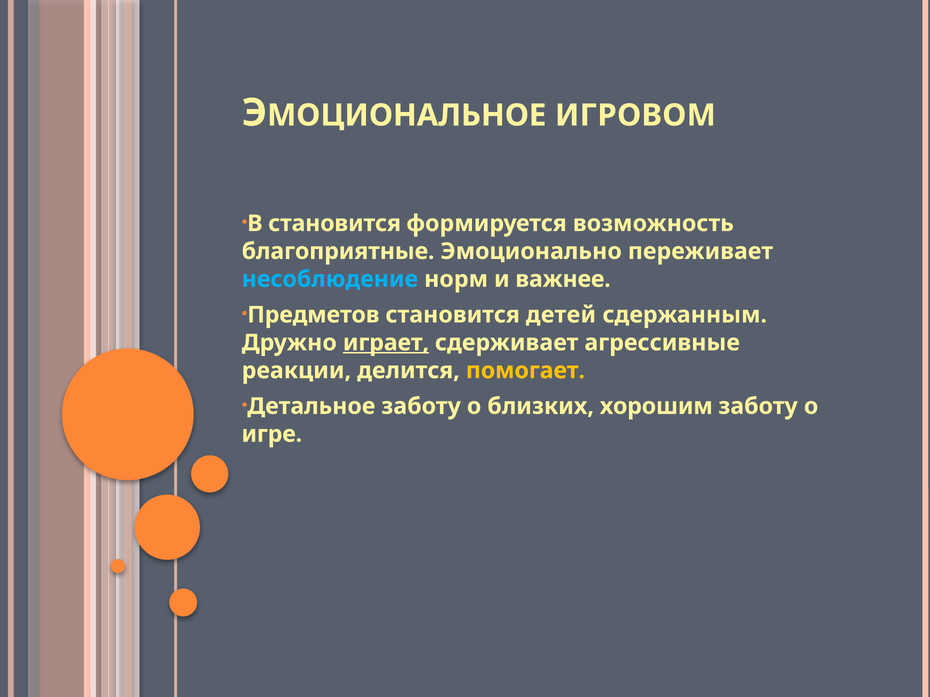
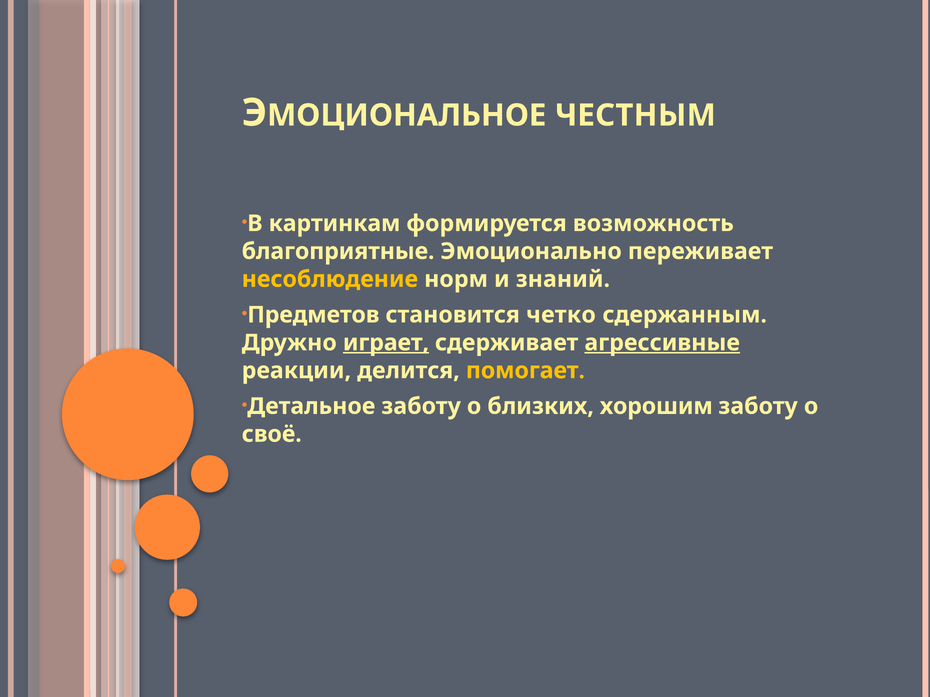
ИГРОВОМ: ИГРОВОМ -> ЧЕСТНЫМ
В становится: становится -> картинкам
несоблюдение colour: light blue -> yellow
важнее: важнее -> знаний
детей: детей -> четко
агрессивные underline: none -> present
игре: игре -> своё
